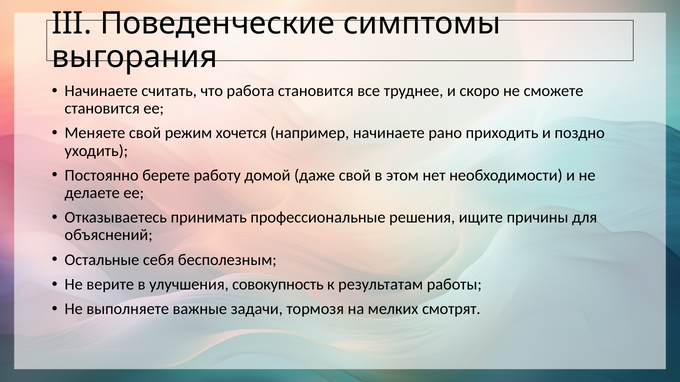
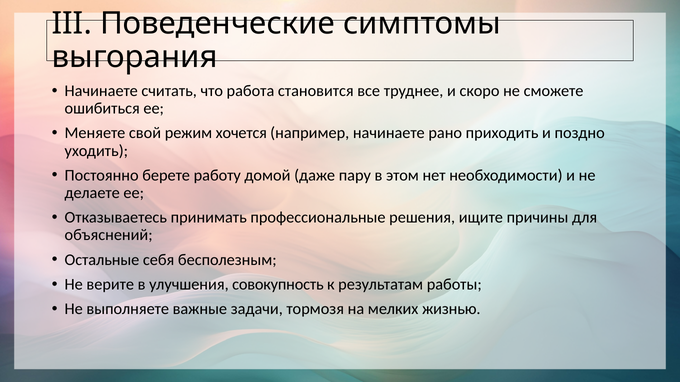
становится at (102, 109): становится -> ошибиться
даже свой: свой -> пару
смотрят: смотрят -> жизнью
